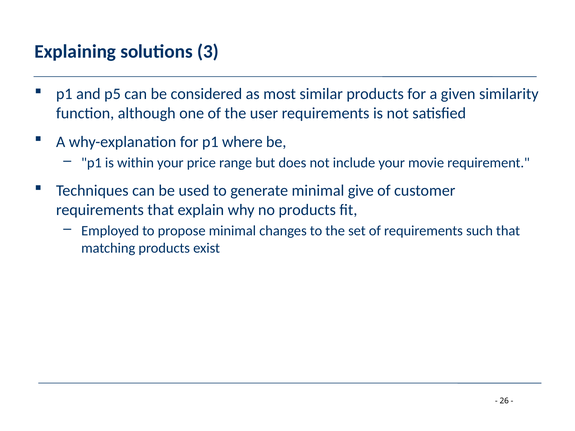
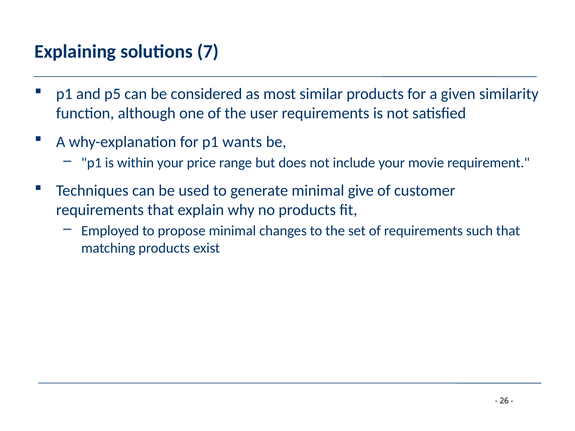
3: 3 -> 7
where: where -> wants
